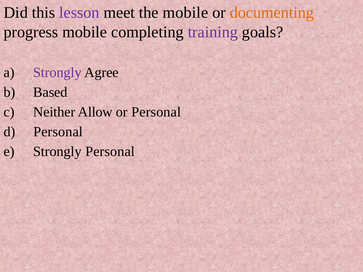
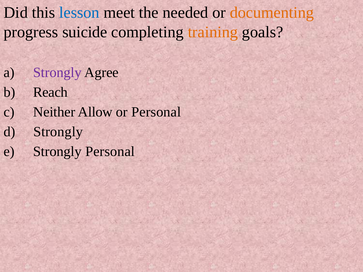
lesson colour: purple -> blue
the mobile: mobile -> needed
progress mobile: mobile -> suicide
training colour: purple -> orange
Based: Based -> Reach
Personal at (58, 132): Personal -> Strongly
